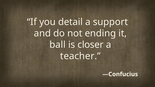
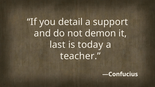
ending: ending -> demon
ball: ball -> last
closer: closer -> today
